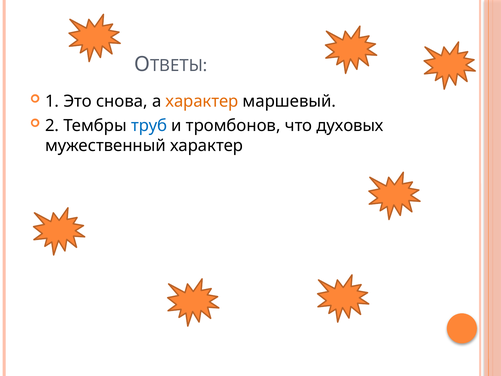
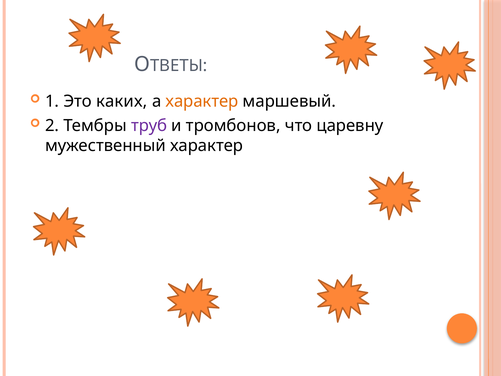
снова: снова -> каких
труб colour: blue -> purple
духовых: духовых -> царевну
